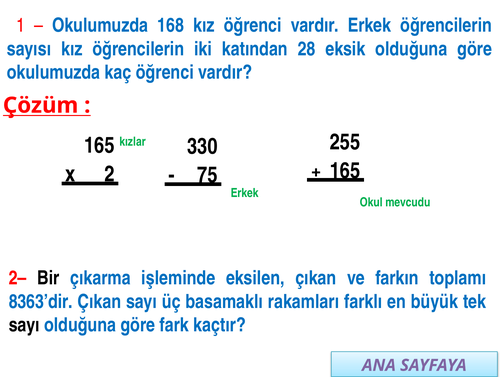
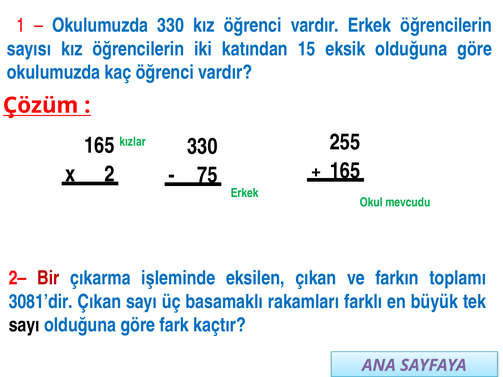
Okulumuzda 168: 168 -> 330
28: 28 -> 15
Bir colour: black -> red
8363’dir: 8363’dir -> 3081’dir
